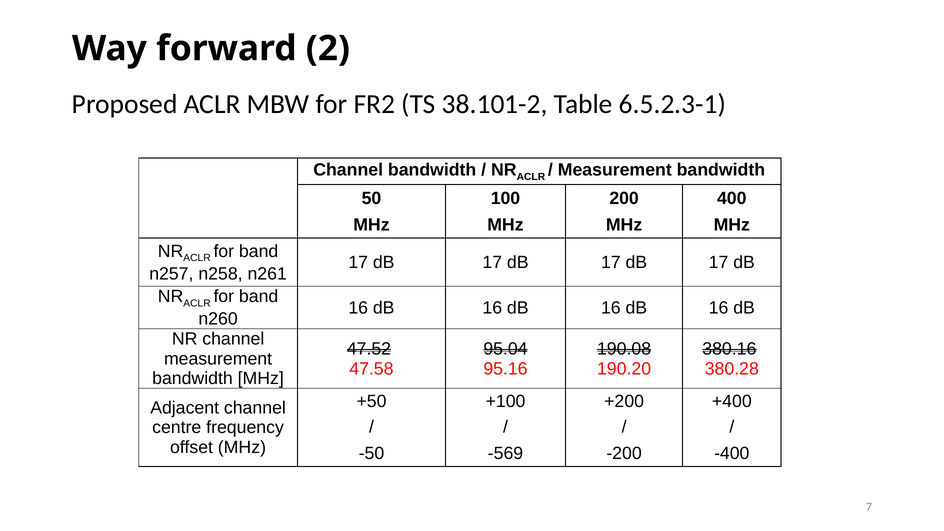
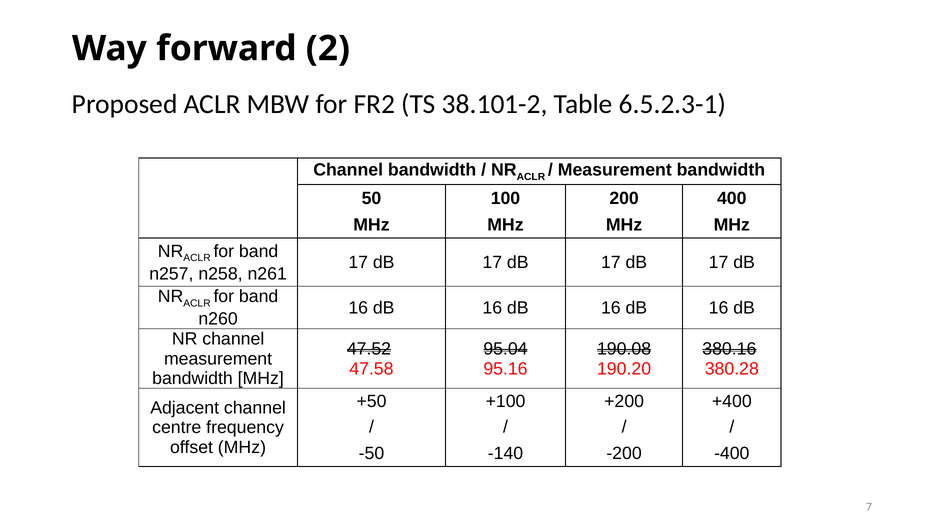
-569: -569 -> -140
